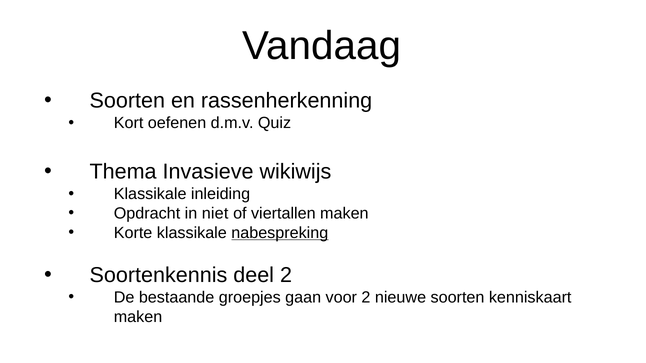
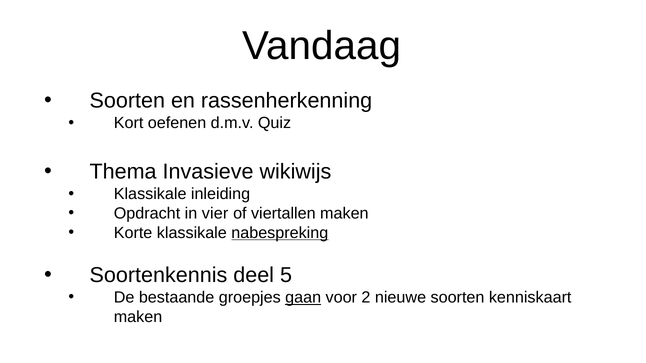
niet: niet -> vier
deel 2: 2 -> 5
gaan underline: none -> present
